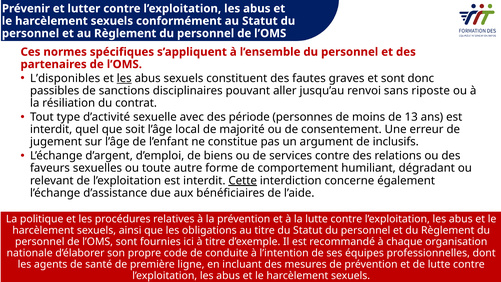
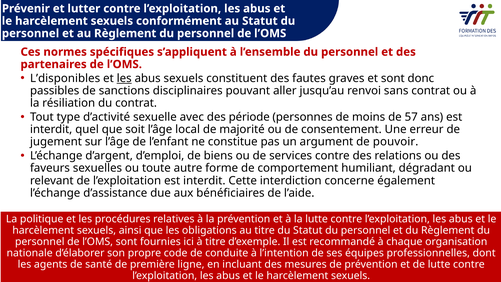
sans riposte: riposte -> contrat
13: 13 -> 57
inclusifs: inclusifs -> pouvoir
Cette underline: present -> none
